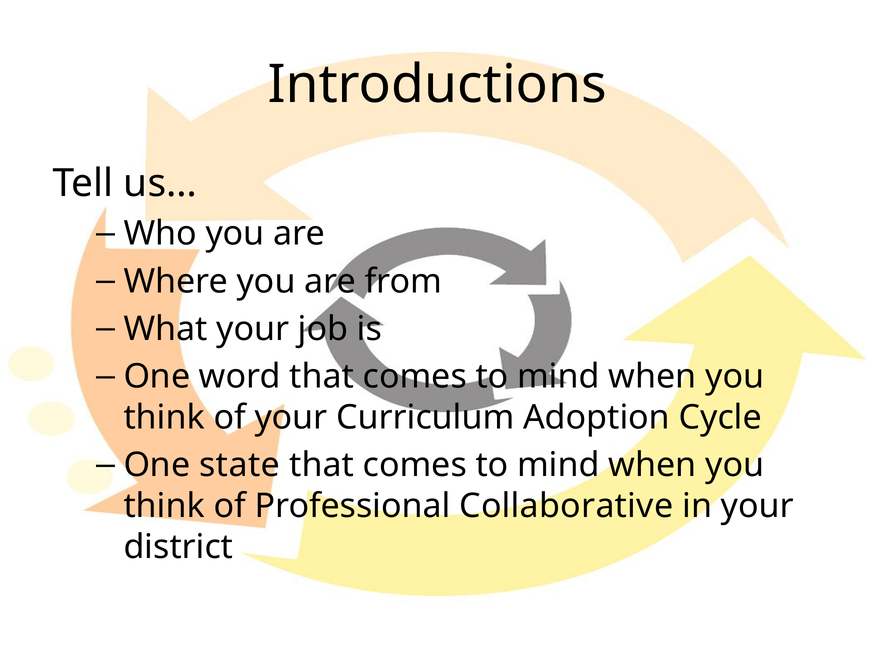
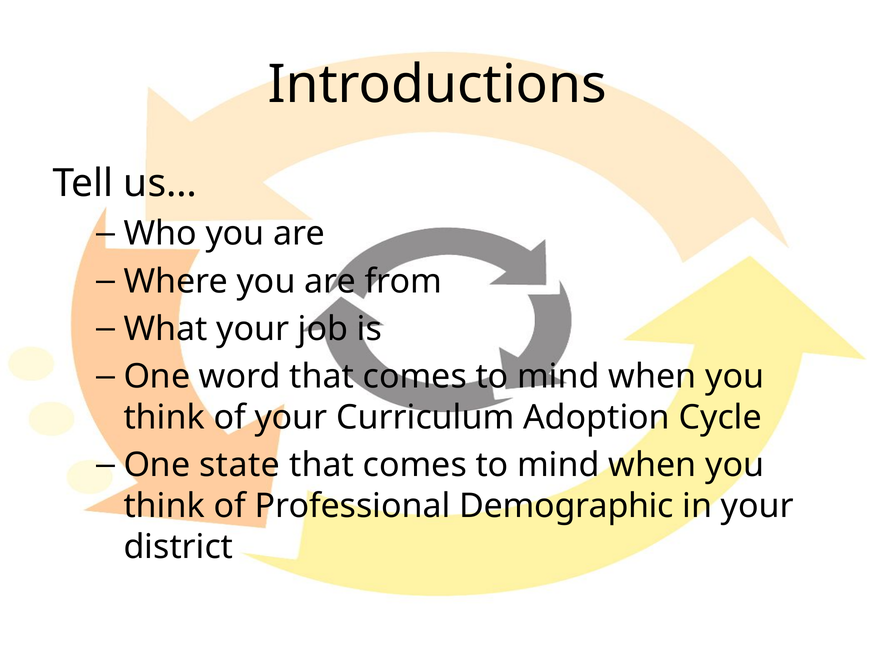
Collaborative: Collaborative -> Demographic
